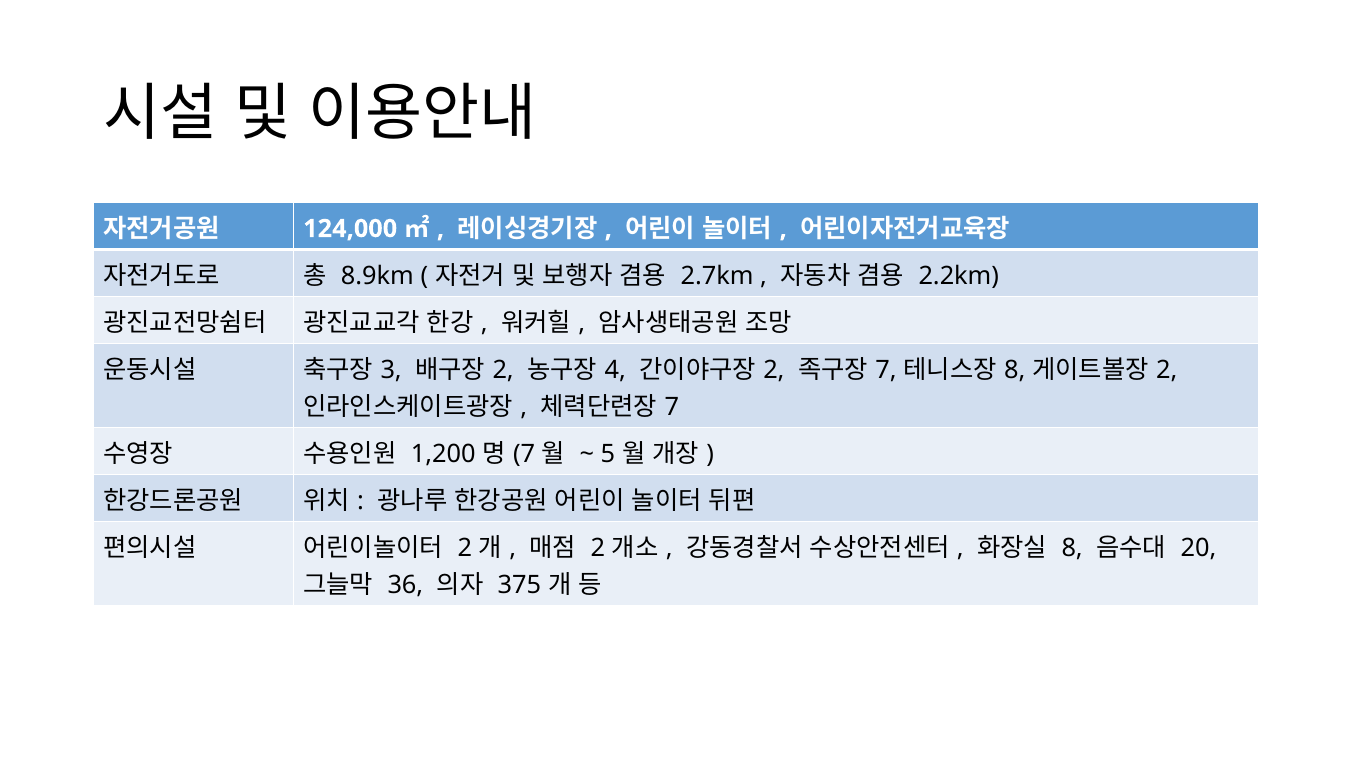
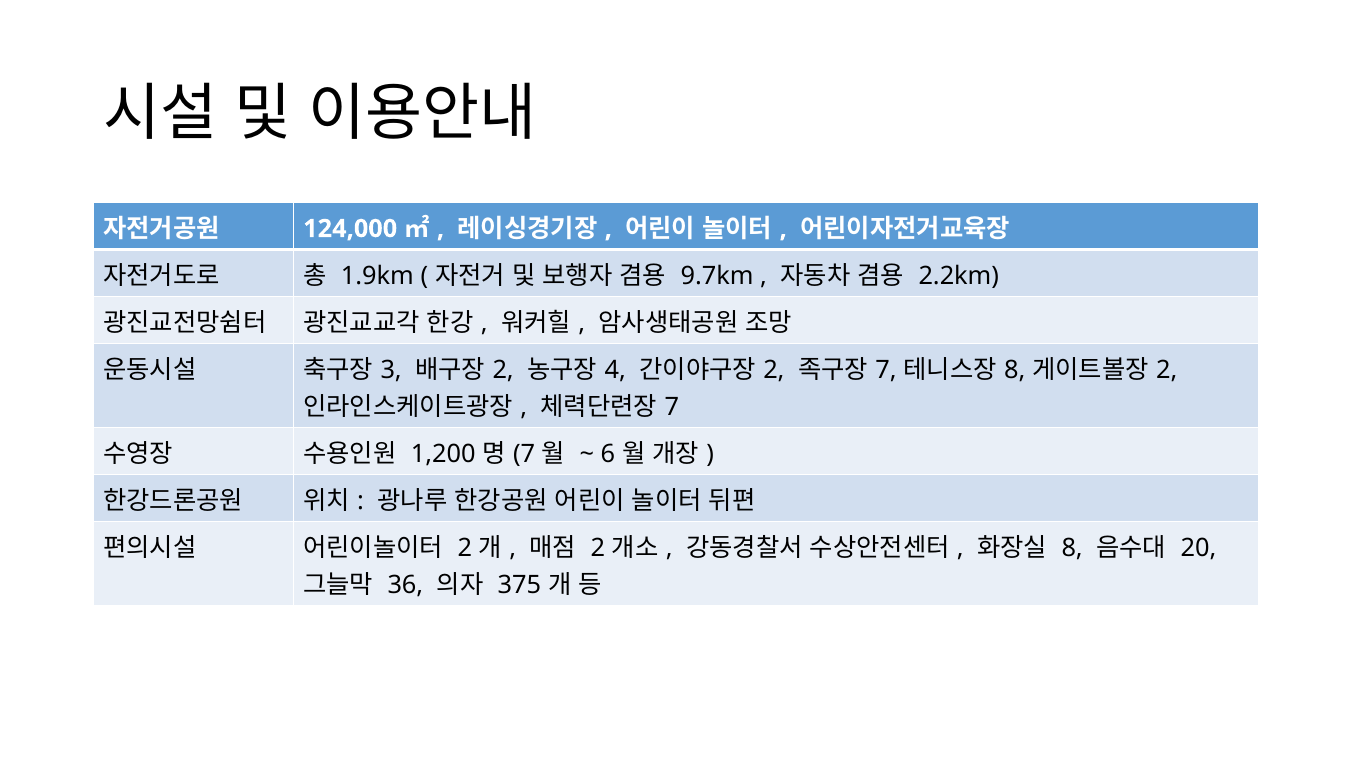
8.9km: 8.9km -> 1.9km
2.7km: 2.7km -> 9.7km
5: 5 -> 6
